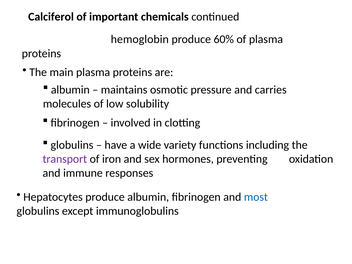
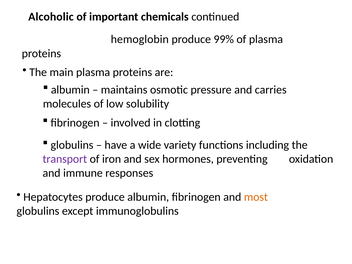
Calciferol: Calciferol -> Alcoholic
60%: 60% -> 99%
most colour: blue -> orange
